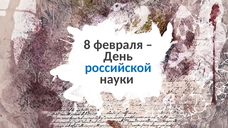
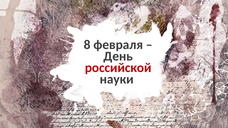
российской colour: blue -> red
